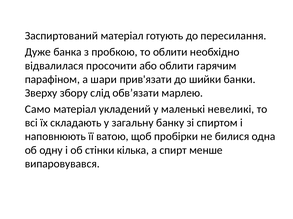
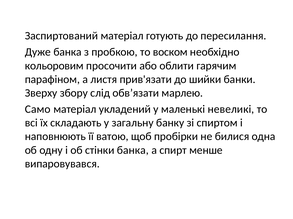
то облити: облити -> воском
відвалилася: відвалилася -> кольоровим
шари: шари -> листя
стінки кілька: кілька -> банка
